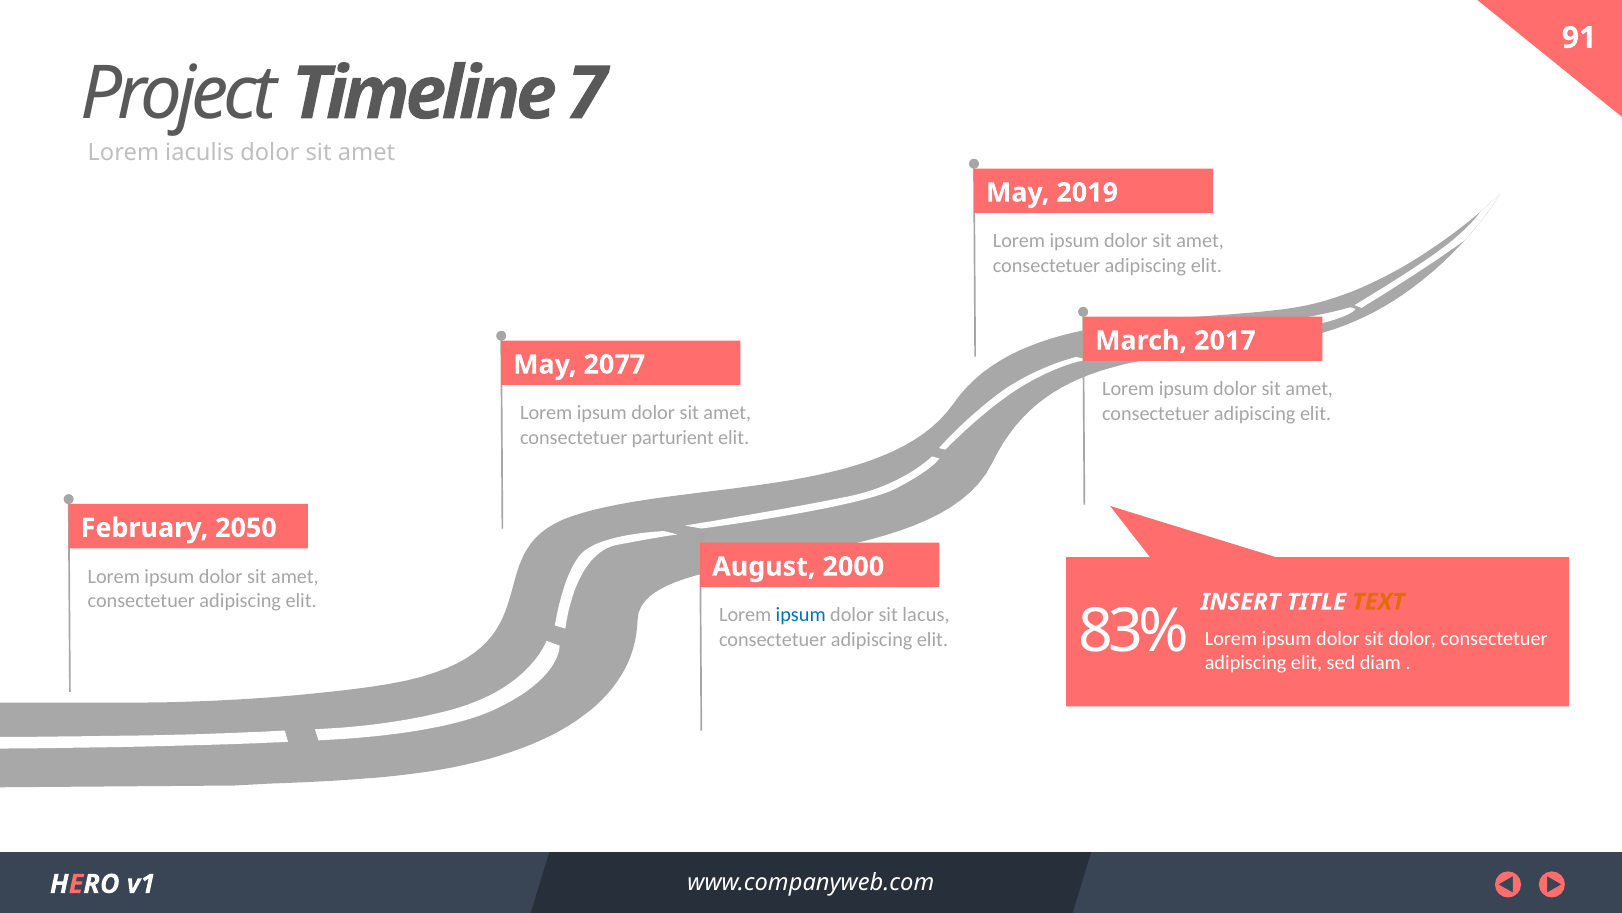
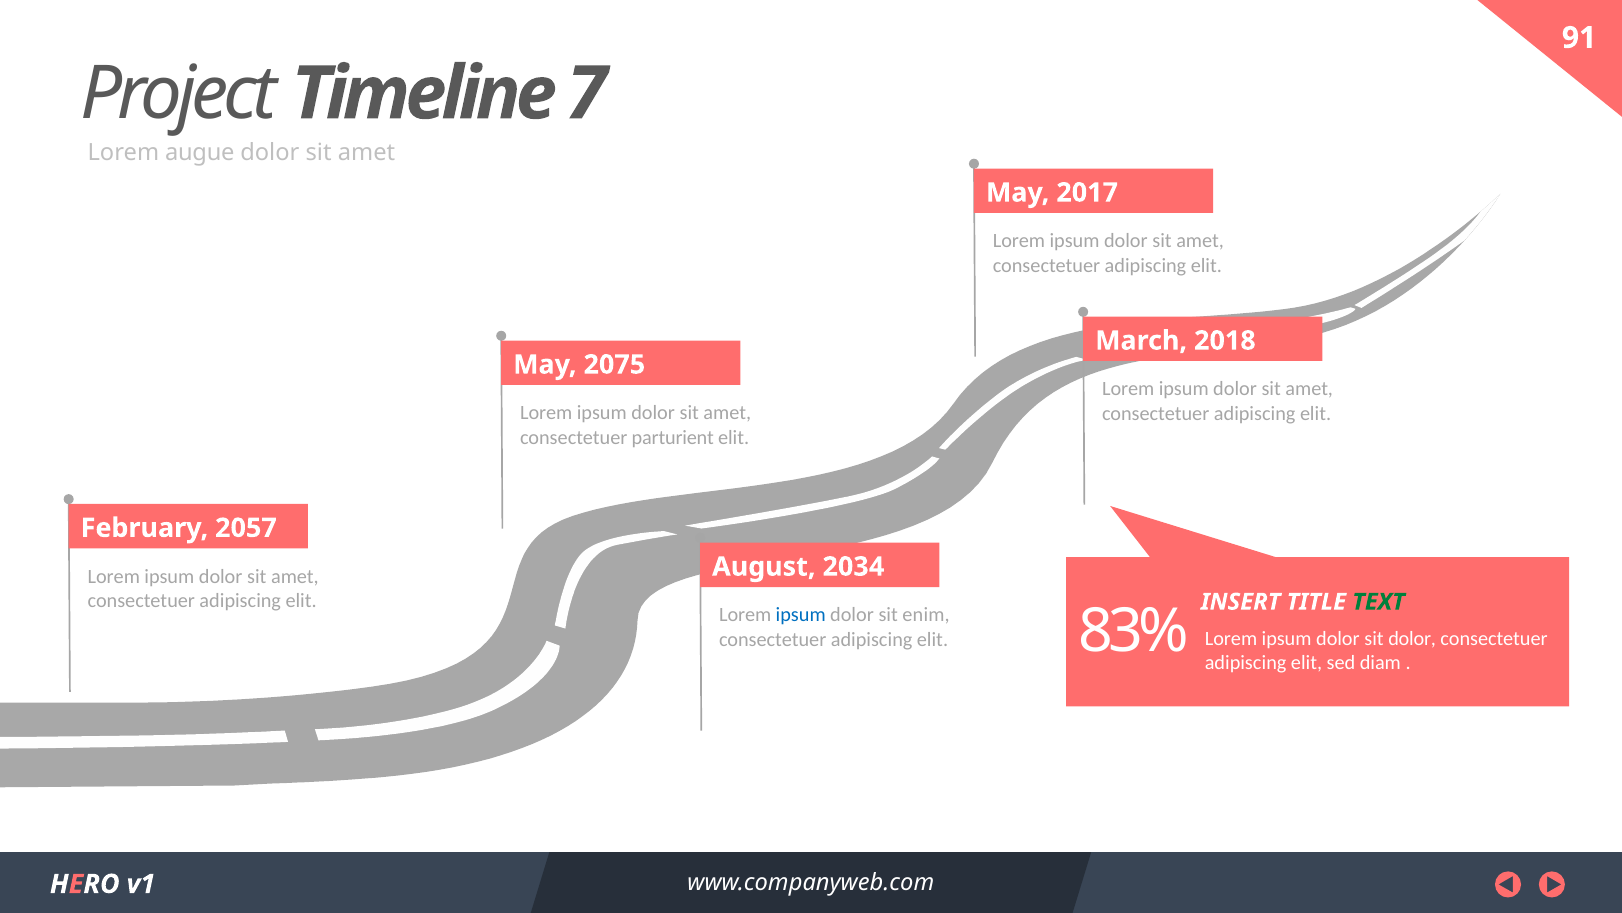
iaculis: iaculis -> augue
2019: 2019 -> 2017
2017: 2017 -> 2018
2077: 2077 -> 2075
2050: 2050 -> 2057
2000: 2000 -> 2034
TEXT colour: orange -> green
lacus: lacus -> enim
